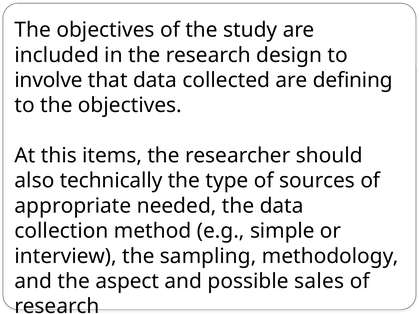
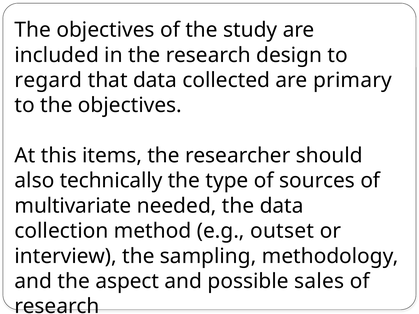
involve: involve -> regard
defining: defining -> primary
appropriate: appropriate -> multivariate
simple: simple -> outset
